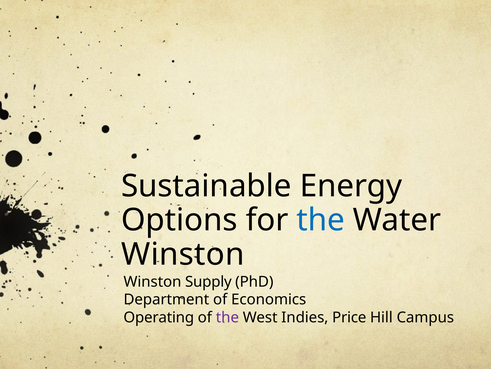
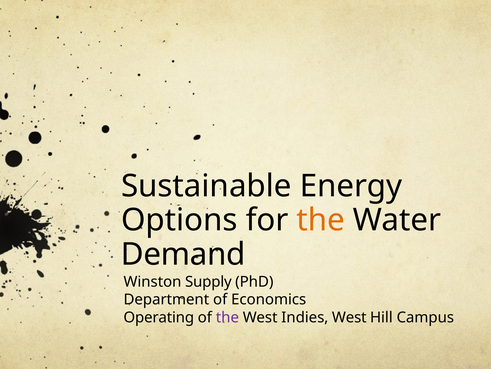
the at (321, 220) colour: blue -> orange
Winston at (183, 254): Winston -> Demand
Indies Price: Price -> West
